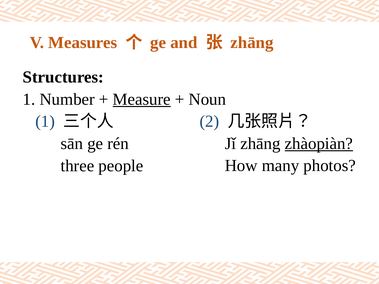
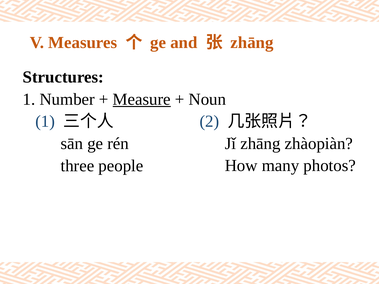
zhàopiàn underline: present -> none
